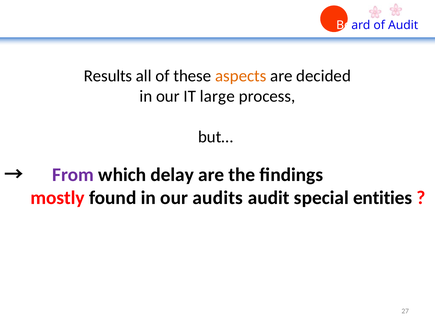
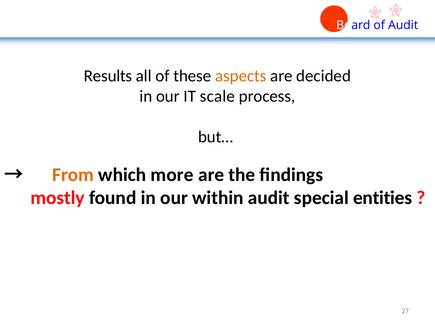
large: large -> scale
From colour: purple -> orange
delay: delay -> more
audits: audits -> within
